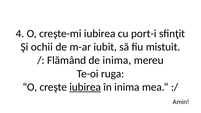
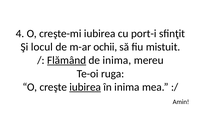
ochii: ochii -> locul
iubit: iubit -> ochii
Flămând underline: none -> present
